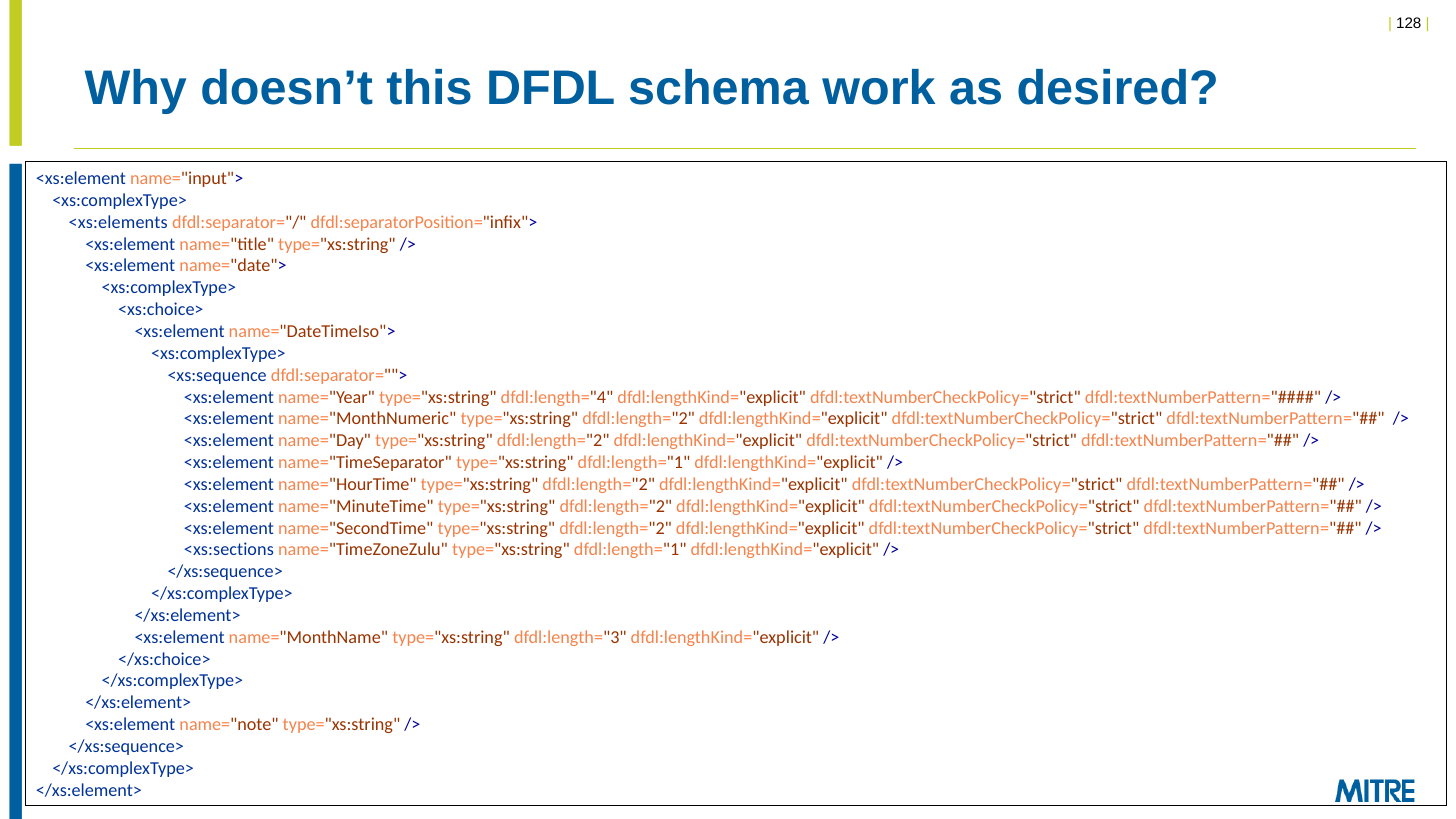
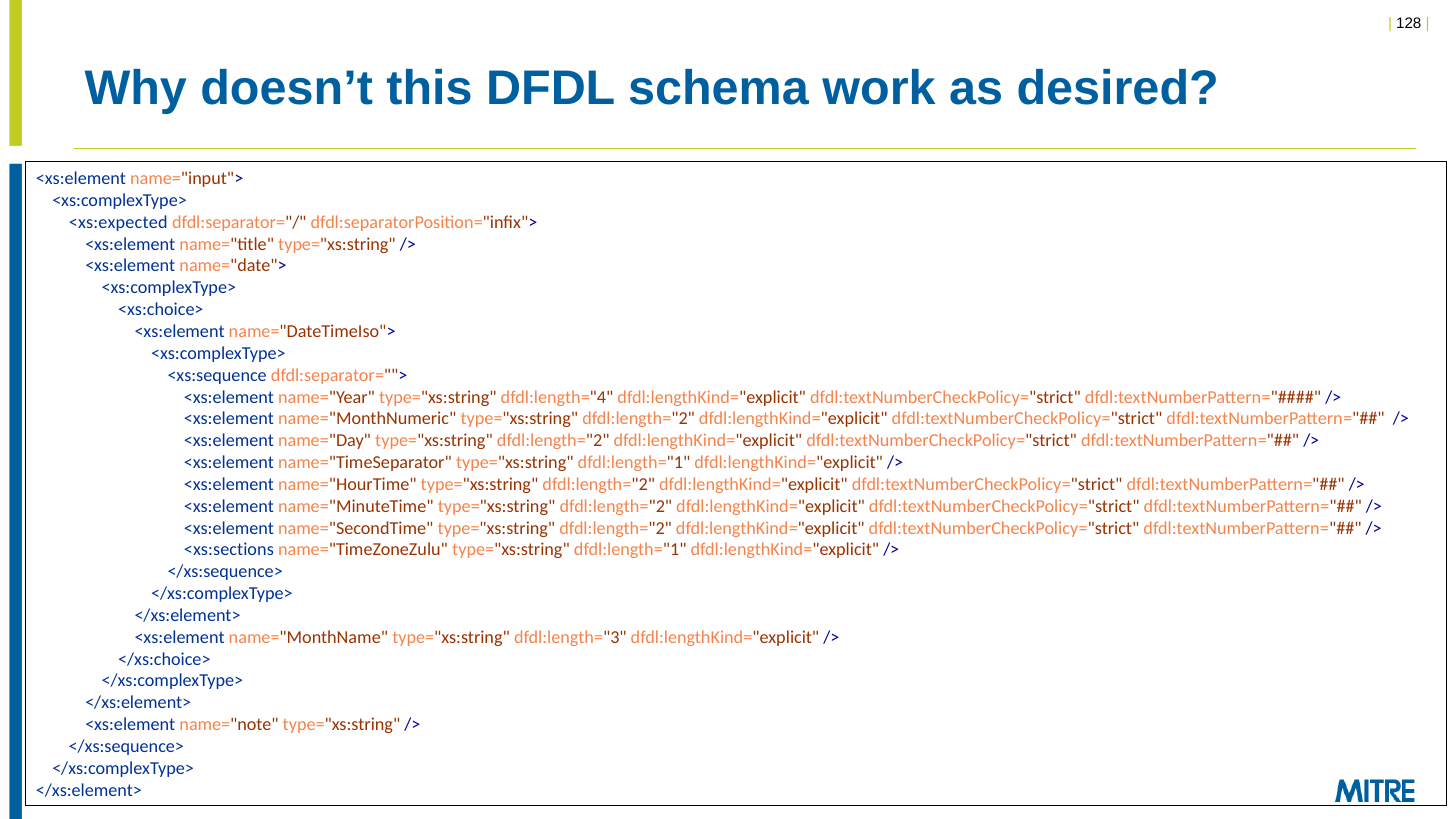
<xs:elements: <xs:elements -> <xs:expected
